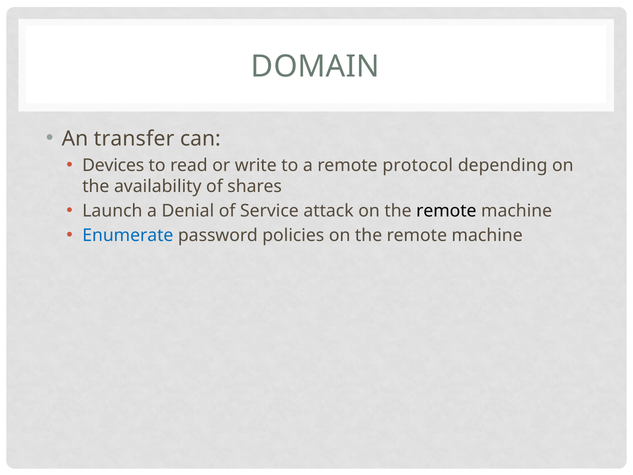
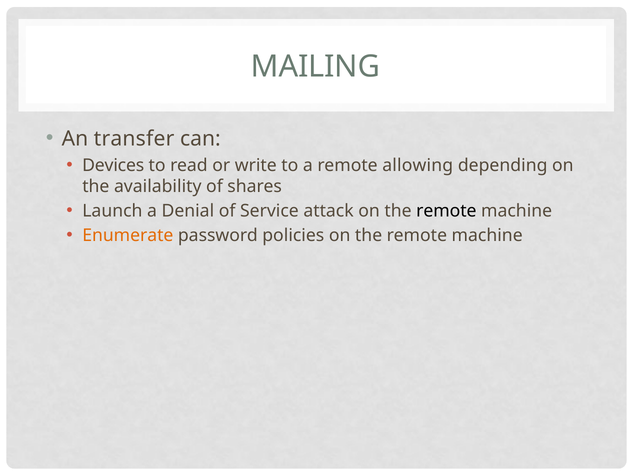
DOMAIN: DOMAIN -> MAILING
protocol: protocol -> allowing
Enumerate colour: blue -> orange
